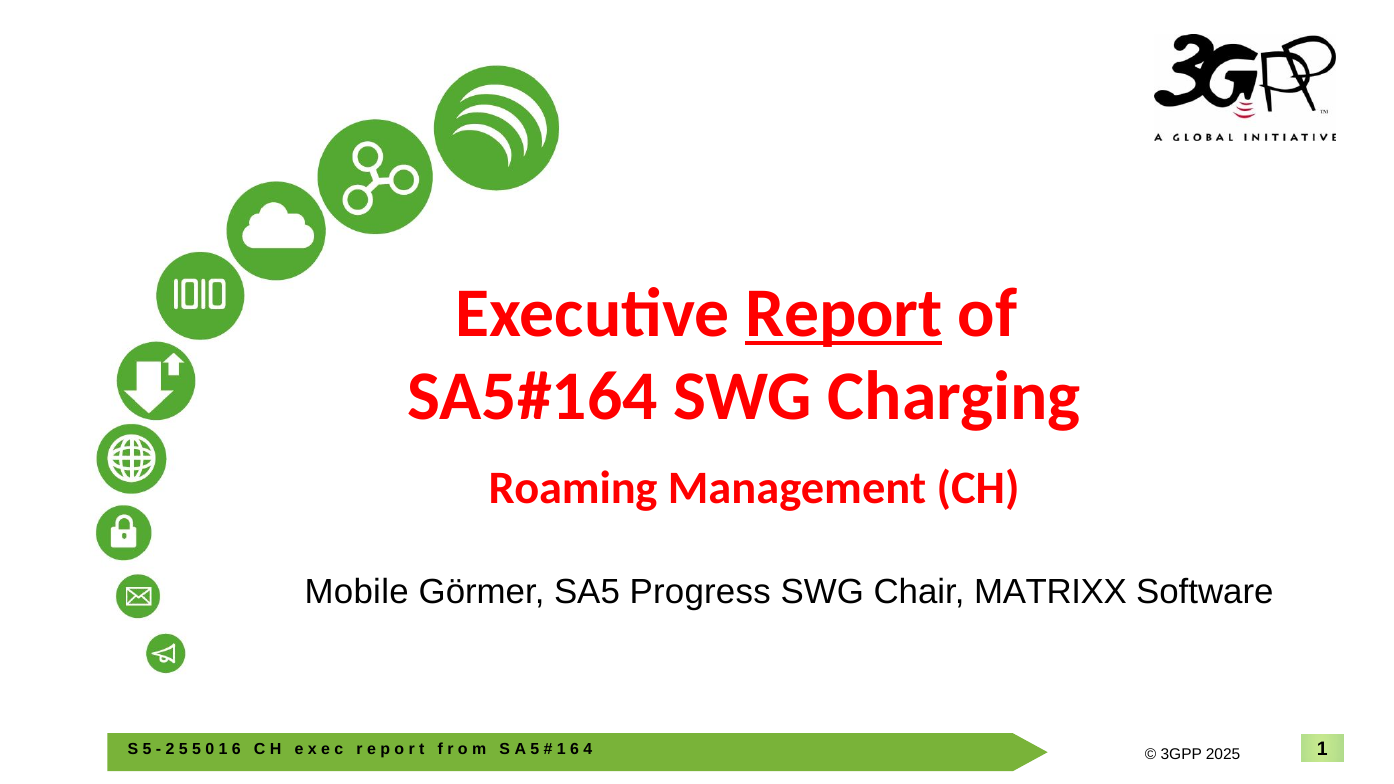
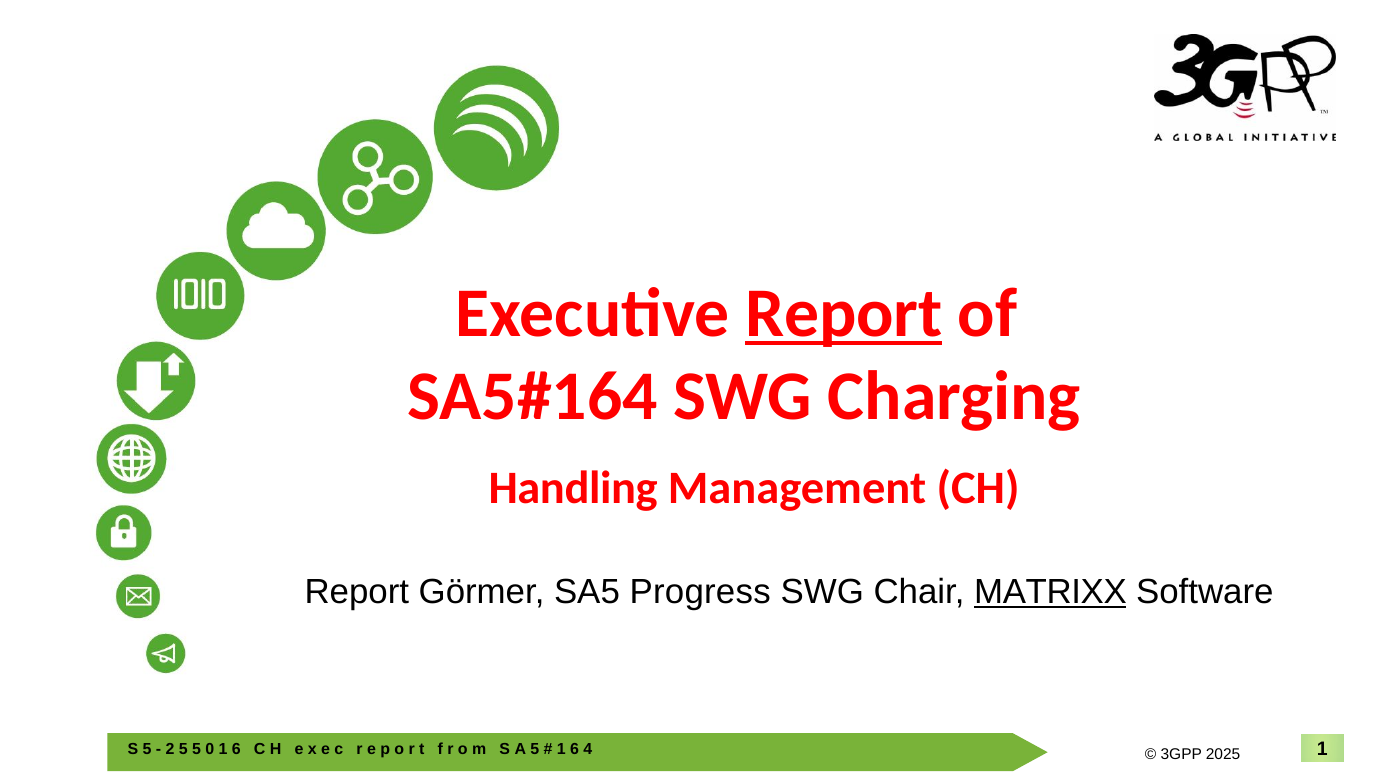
Roaming: Roaming -> Handling
Mobile at (357, 592): Mobile -> Report
MATRIXX underline: none -> present
